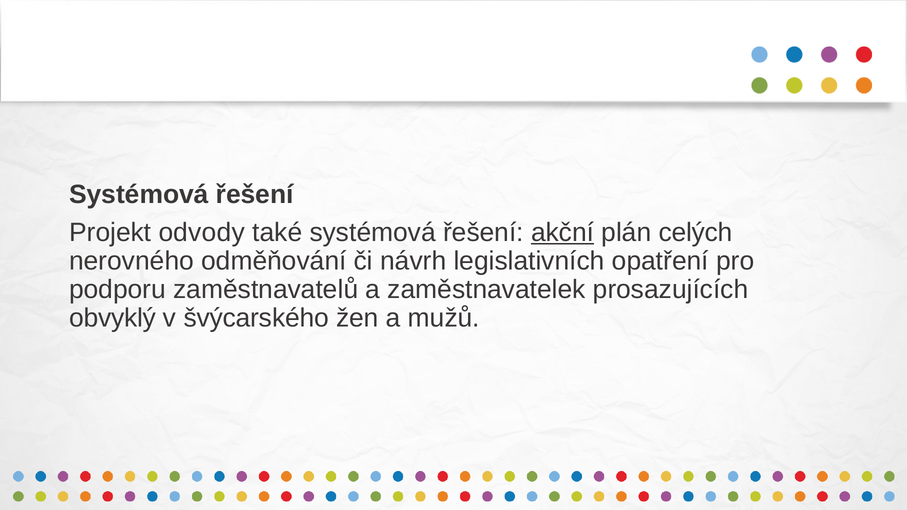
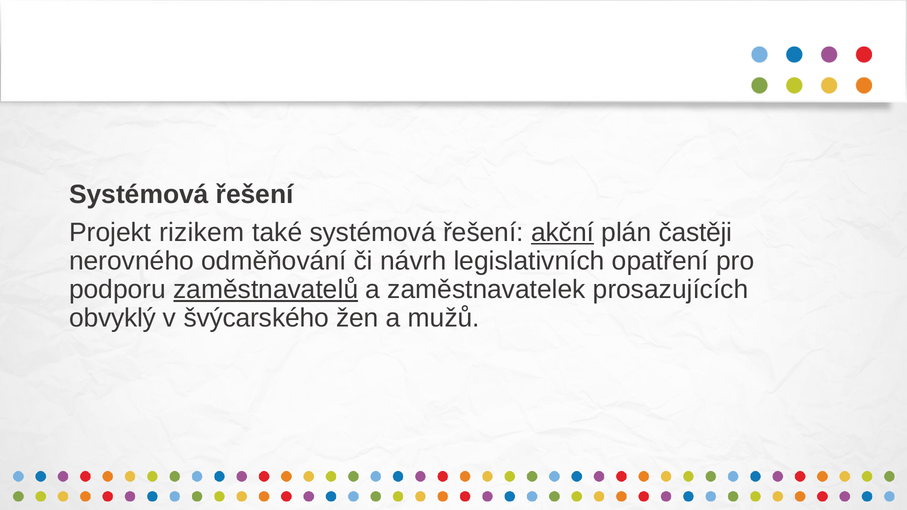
odvody: odvody -> rizikem
celých: celých -> častěji
zaměstnavatelů underline: none -> present
